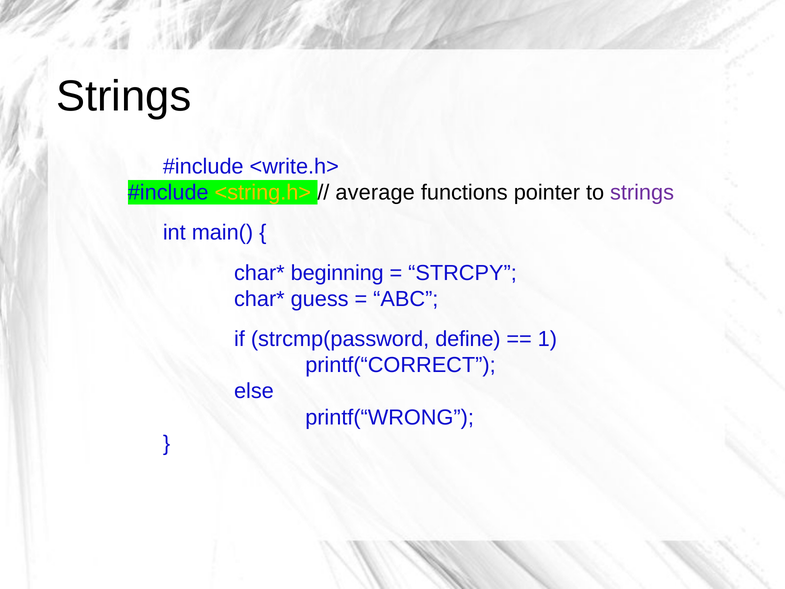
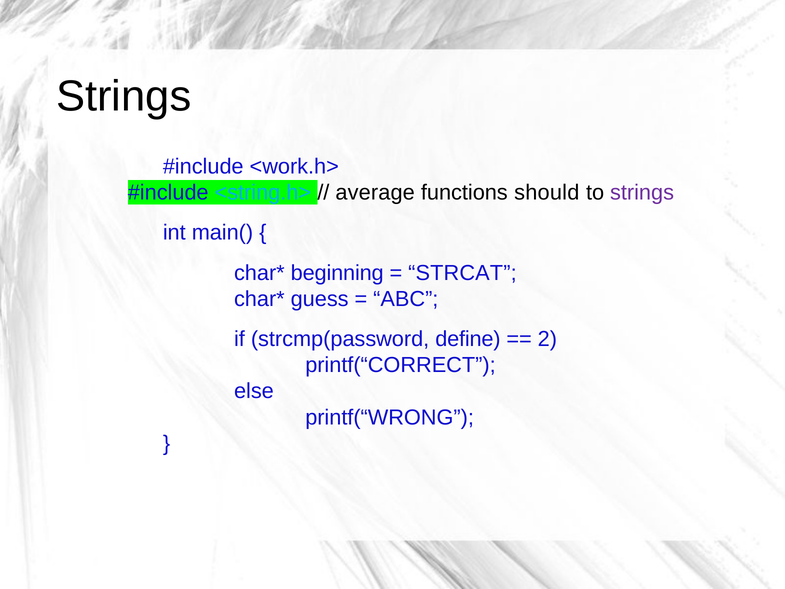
<write.h>: <write.h> -> <work.h>
<string.h> colour: yellow -> light blue
pointer: pointer -> should
STRCPY: STRCPY -> STRCAT
1: 1 -> 2
